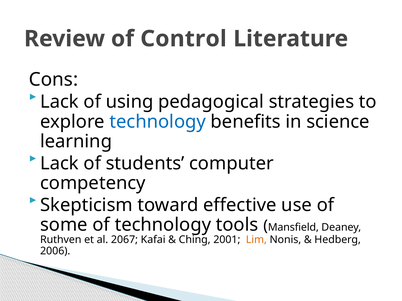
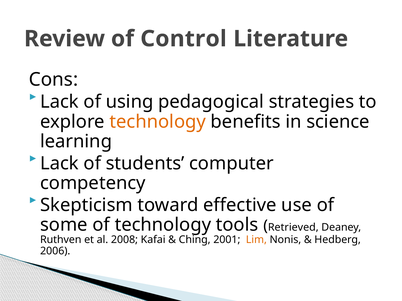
technology at (158, 122) colour: blue -> orange
Mansfield: Mansfield -> Retrieved
2067: 2067 -> 2008
